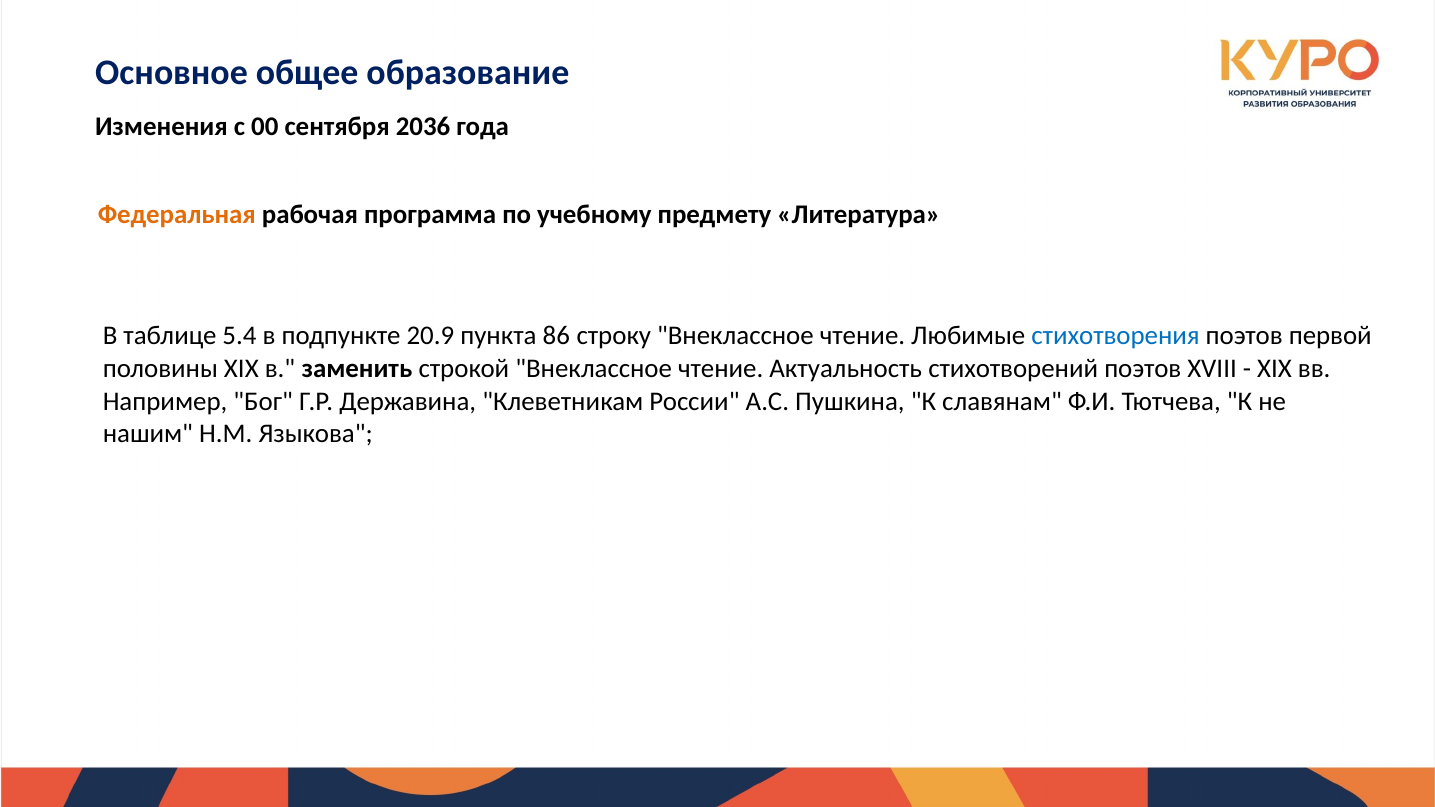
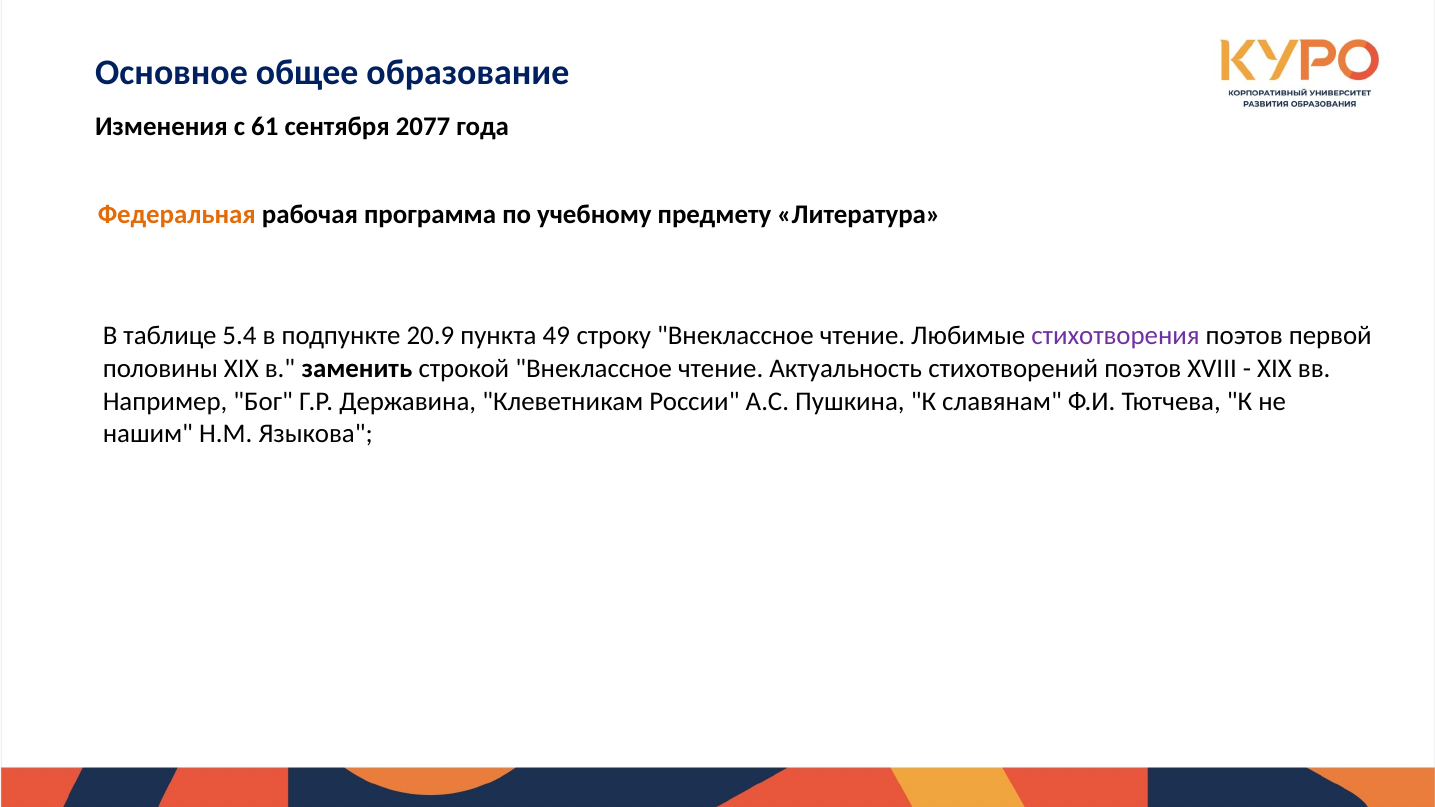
00: 00 -> 61
2036: 2036 -> 2077
86: 86 -> 49
стихотворения colour: blue -> purple
